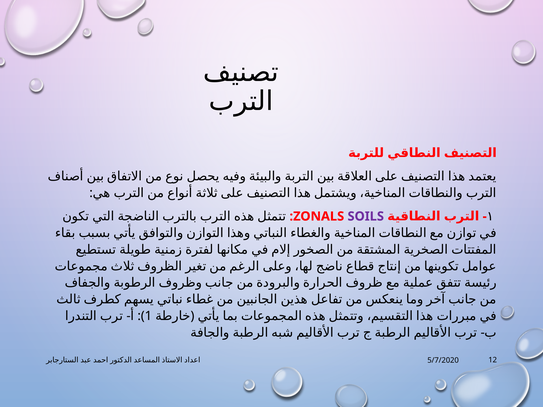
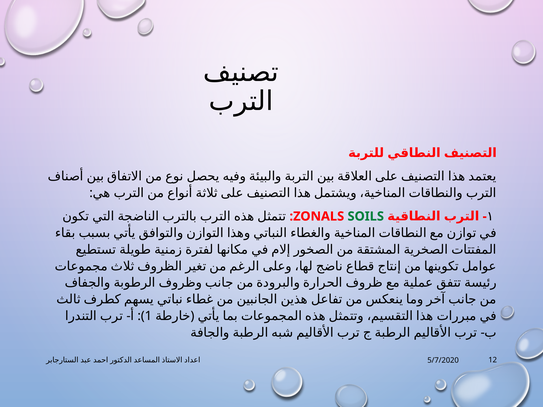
SOILS colour: purple -> green
